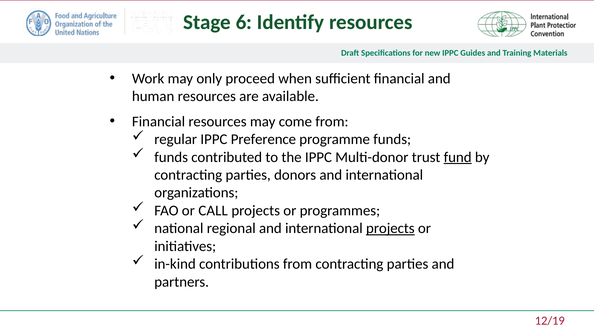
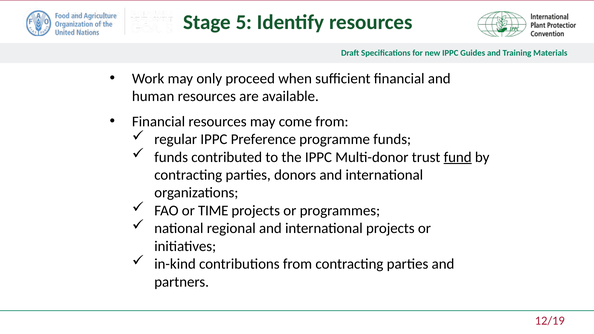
6: 6 -> 5
CALL: CALL -> TIME
projects at (390, 228) underline: present -> none
